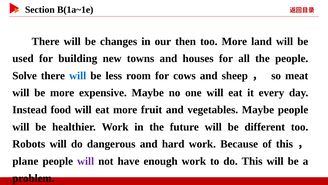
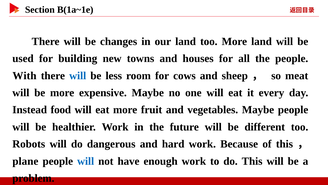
our then: then -> land
Solve: Solve -> With
will at (86, 161) colour: purple -> blue
